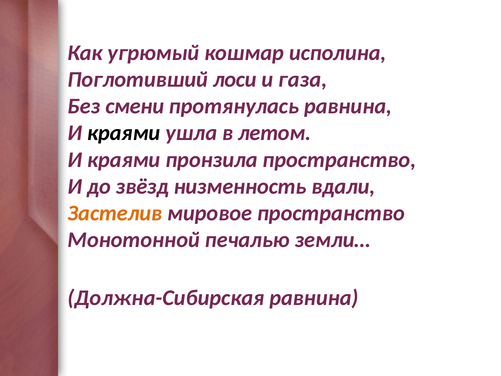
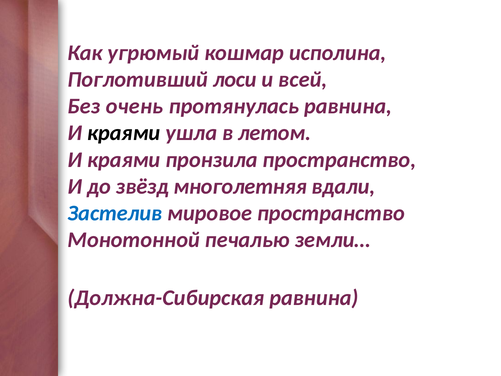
газа: газа -> всей
смени: смени -> очень
низменность: низменность -> многолетняя
Застелив colour: orange -> blue
